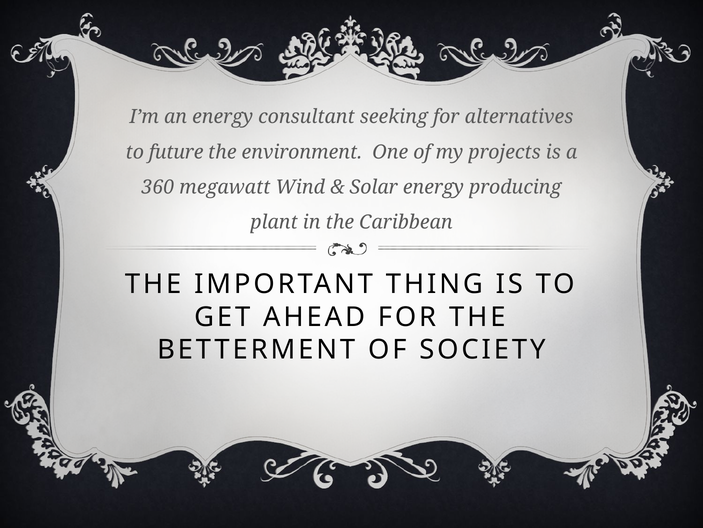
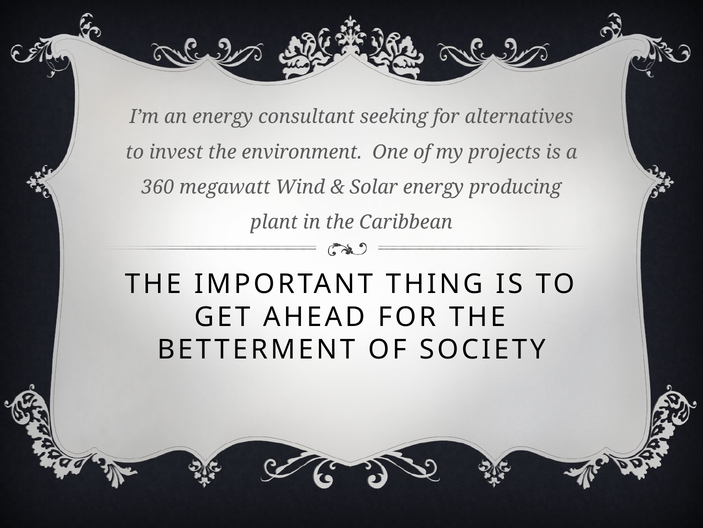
future: future -> invest
